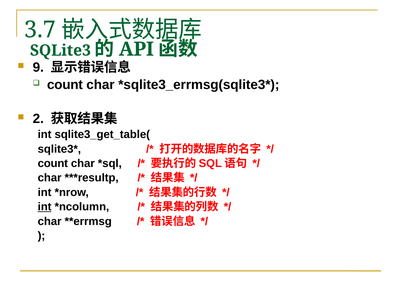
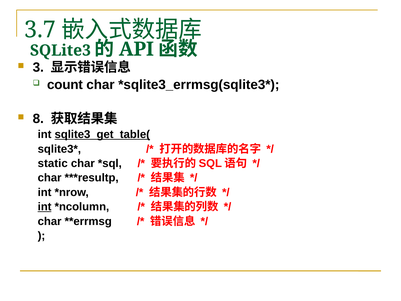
9: 9 -> 3
2: 2 -> 8
sqlite3_get_table( underline: none -> present
count at (53, 163): count -> static
